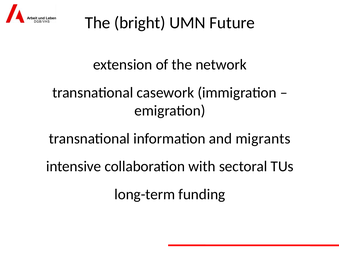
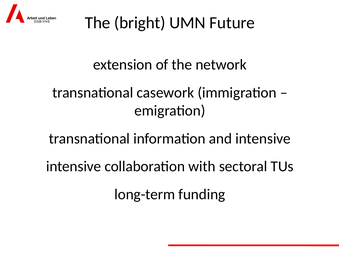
and migrants: migrants -> intensive
